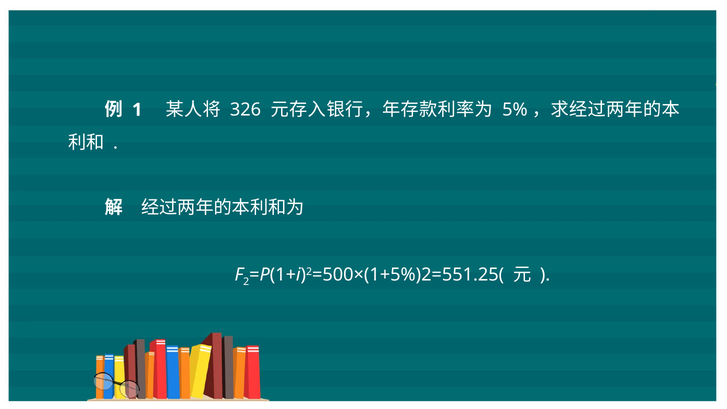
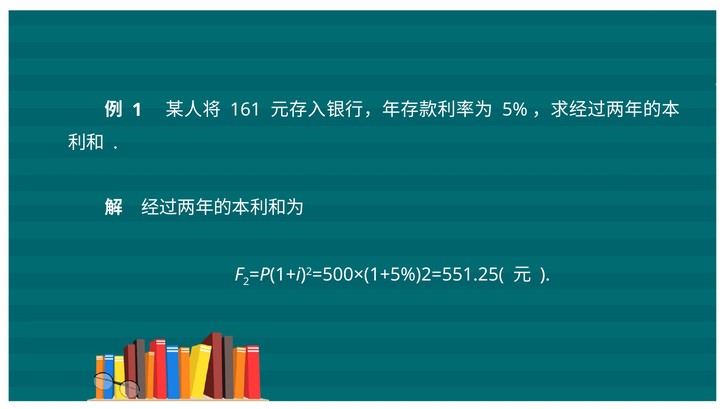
326: 326 -> 161
